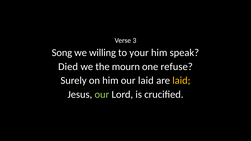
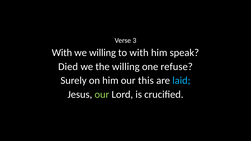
Song at (62, 53): Song -> With
to your: your -> with
the mourn: mourn -> willing
our laid: laid -> this
laid at (181, 81) colour: yellow -> light blue
